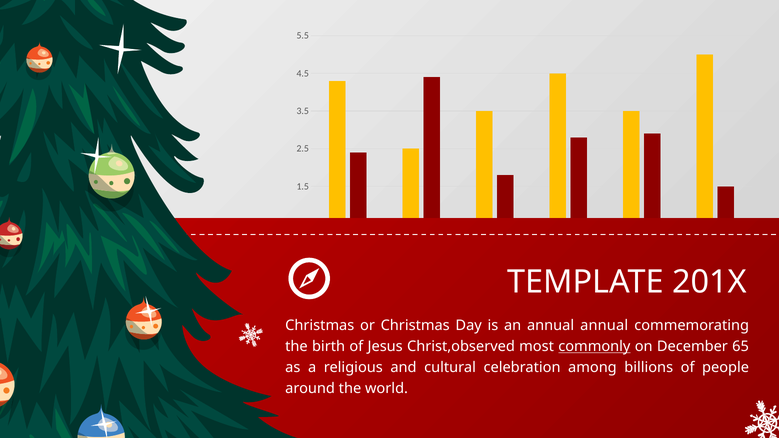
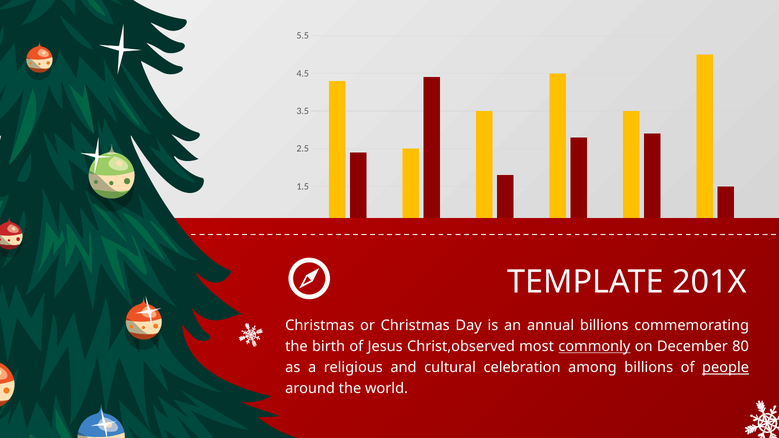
annual annual: annual -> billions
65: 65 -> 80
people underline: none -> present
